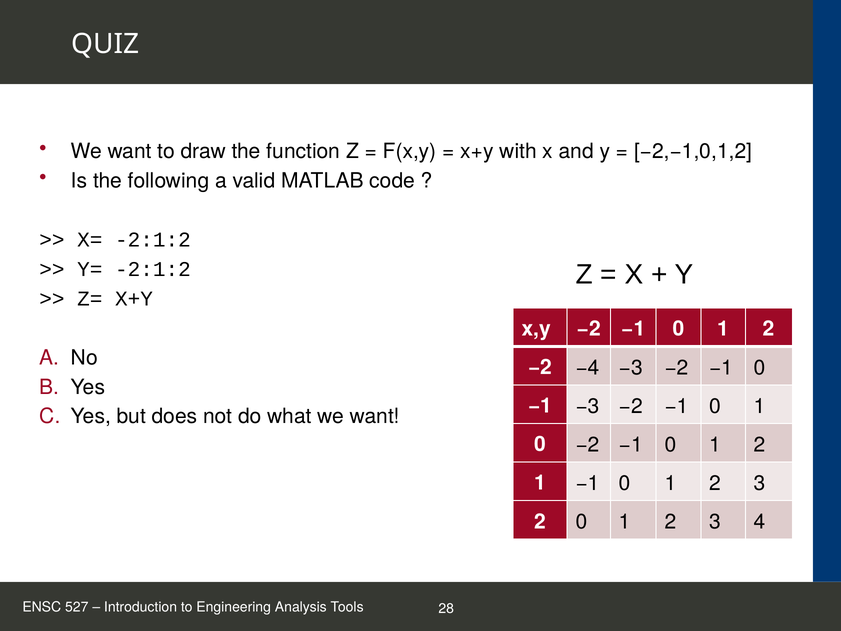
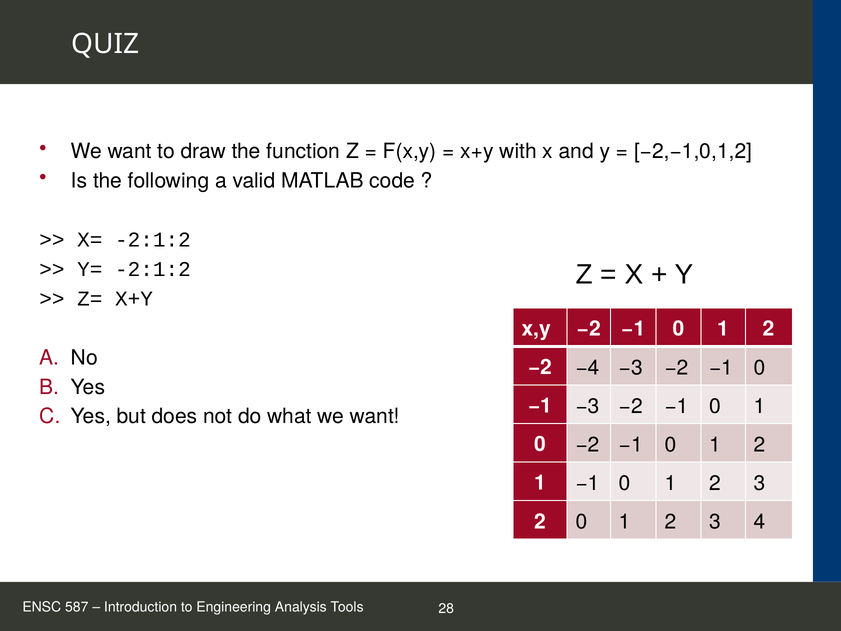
527: 527 -> 587
